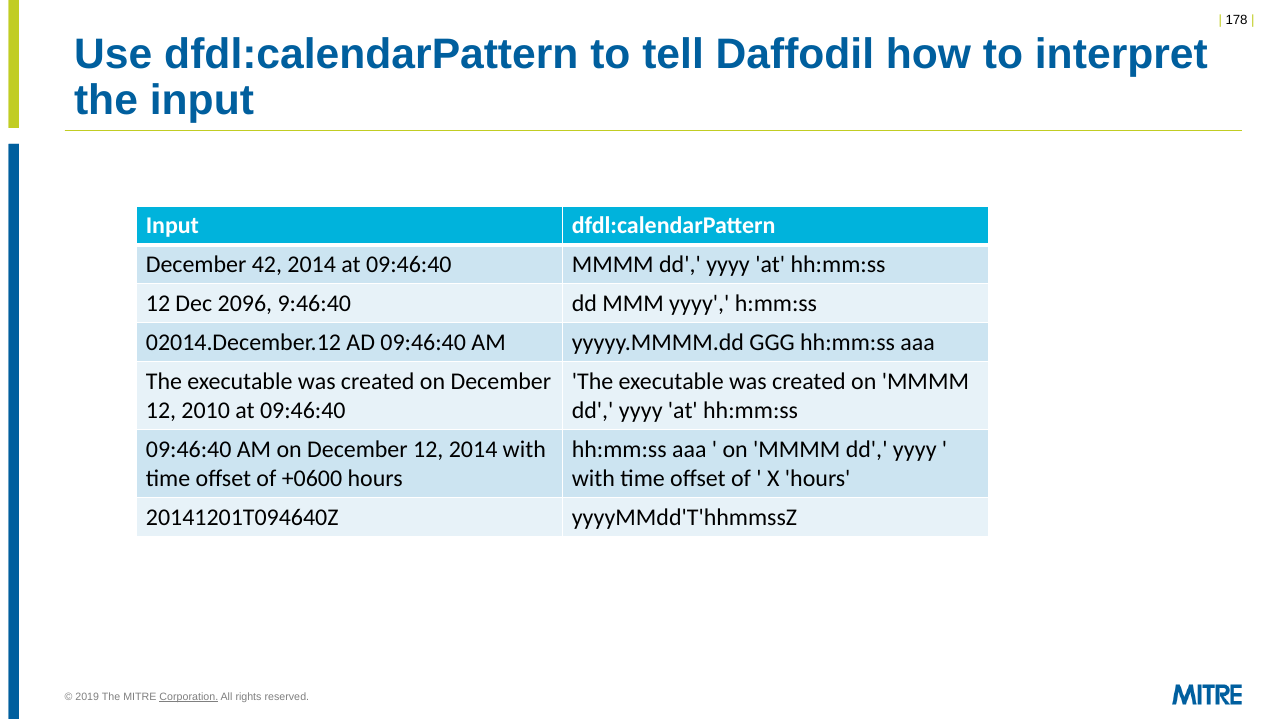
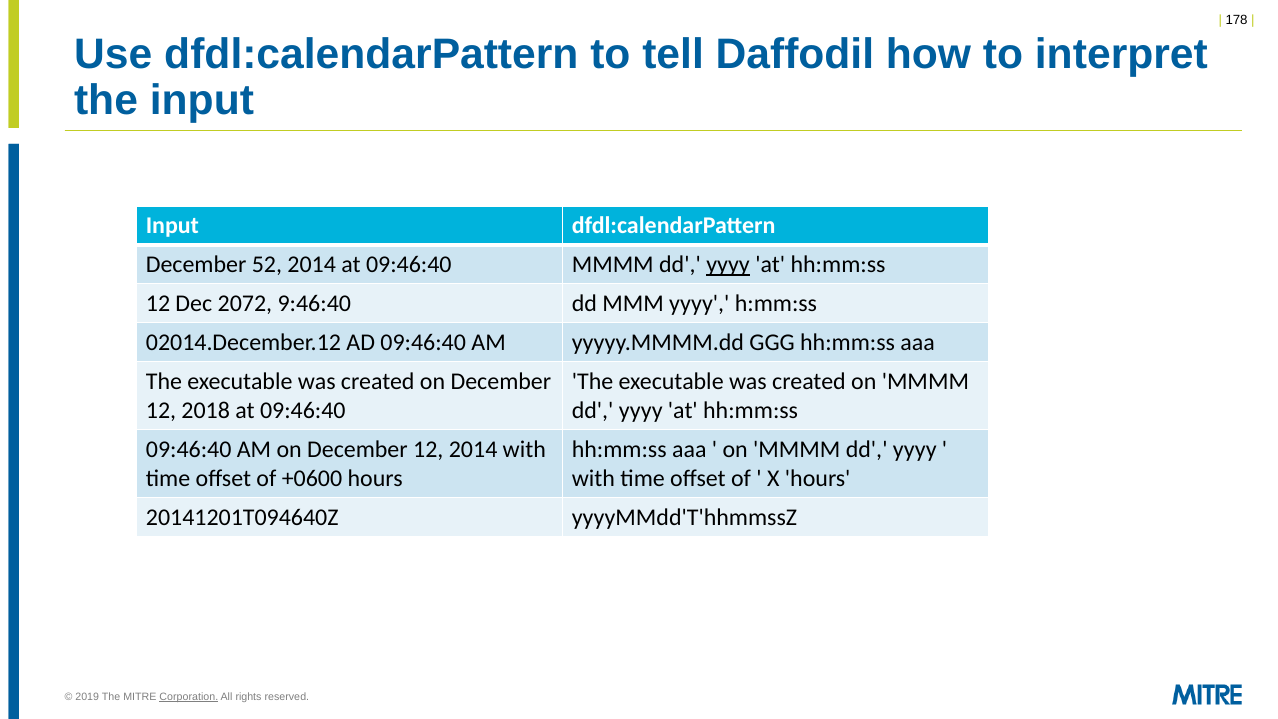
42: 42 -> 52
yyyy at (728, 265) underline: none -> present
2096: 2096 -> 2072
2010: 2010 -> 2018
